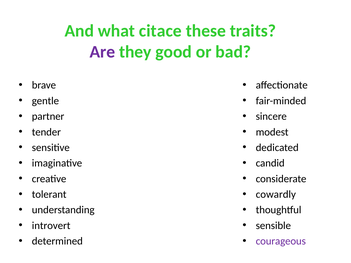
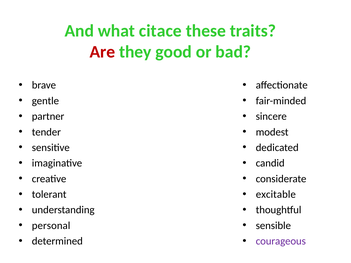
Are colour: purple -> red
cowardly: cowardly -> excitable
introvert: introvert -> personal
